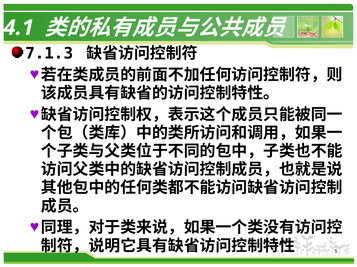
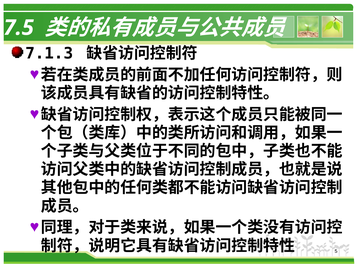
4.1: 4.1 -> 7.5
